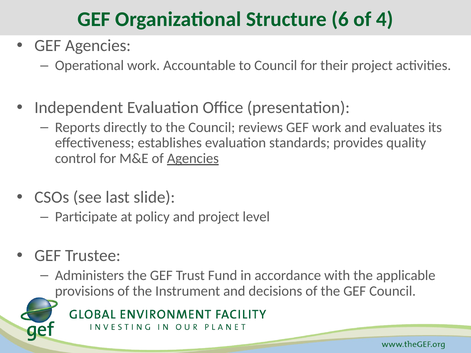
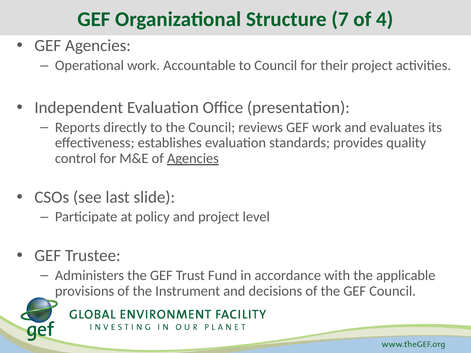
6: 6 -> 7
